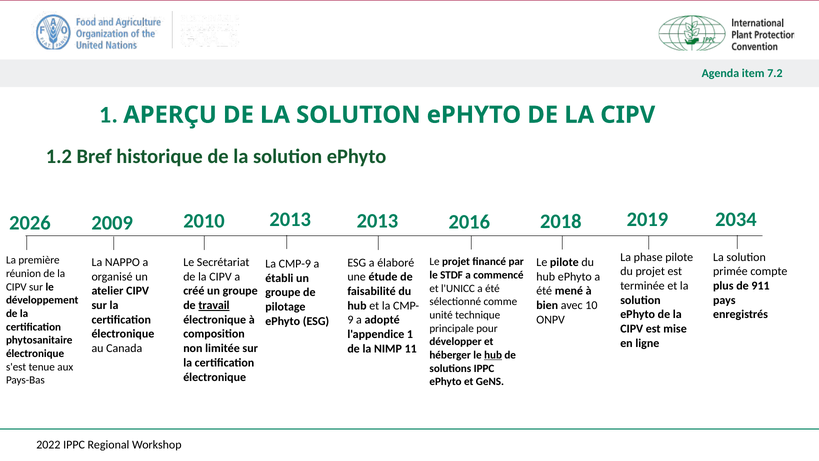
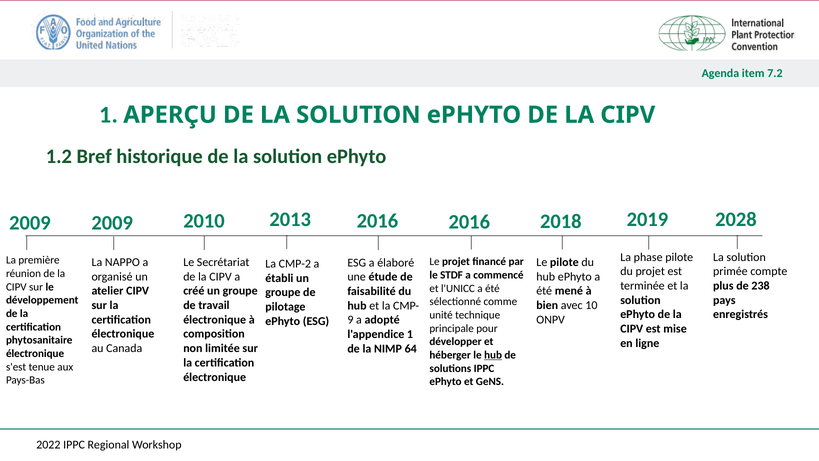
2013 2013: 2013 -> 2016
2034: 2034 -> 2028
2026 at (30, 223): 2026 -> 2009
CMP-9: CMP-9 -> CMP-2
911: 911 -> 238
travail underline: present -> none
11: 11 -> 64
